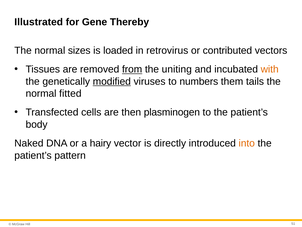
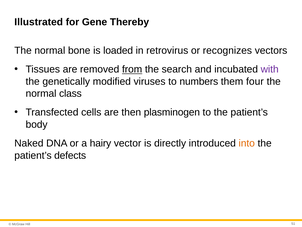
sizes: sizes -> bone
contributed: contributed -> recognizes
uniting: uniting -> search
with colour: orange -> purple
modified underline: present -> none
tails: tails -> four
fitted: fitted -> class
pattern: pattern -> defects
